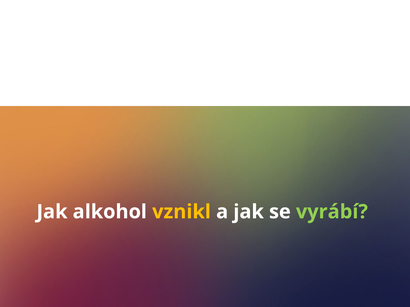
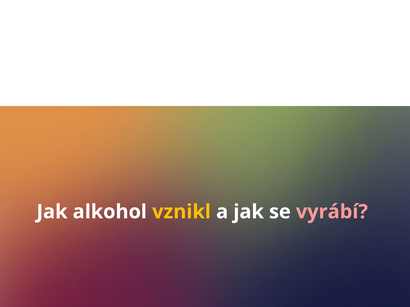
vyrábí colour: light green -> pink
